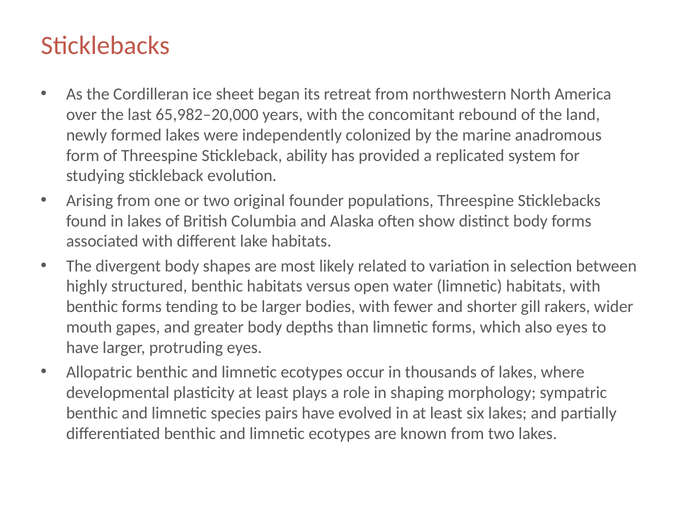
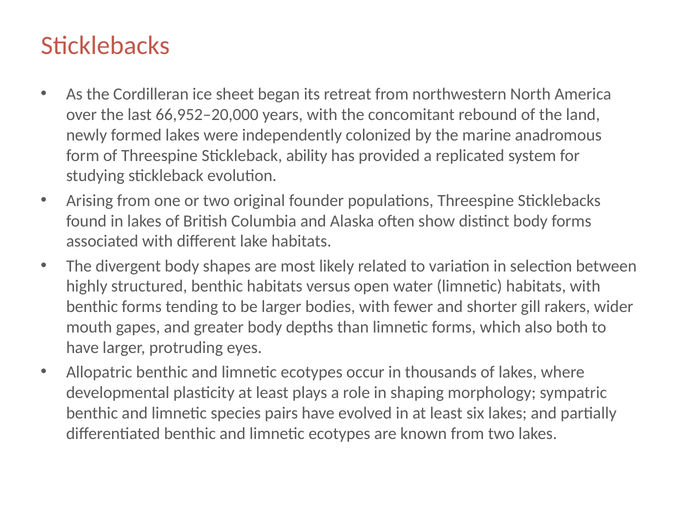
65,982–20,000: 65,982–20,000 -> 66,952–20,000
also eyes: eyes -> both
